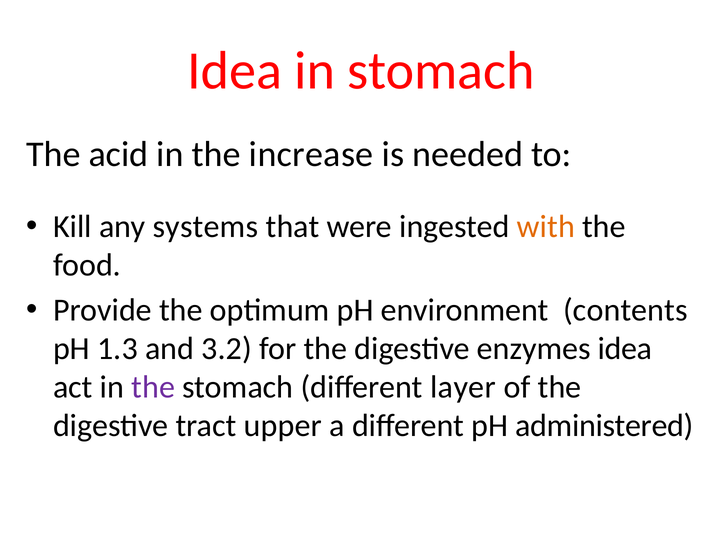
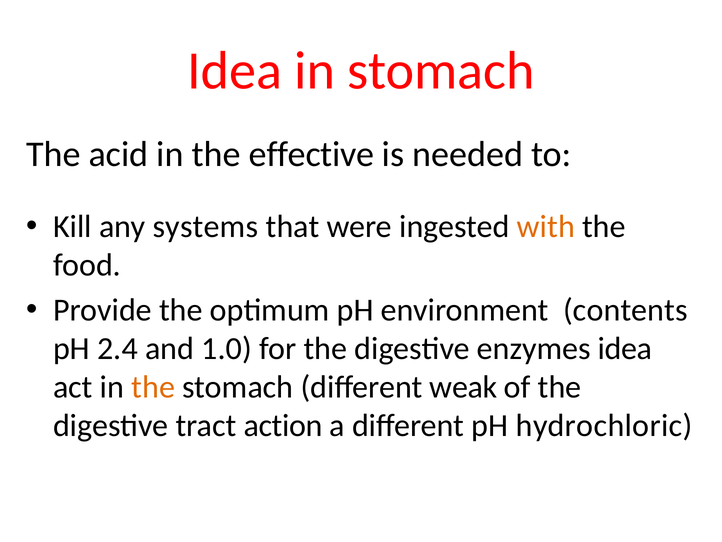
increase: increase -> effective
1.3: 1.3 -> 2.4
3.2: 3.2 -> 1.0
the at (153, 387) colour: purple -> orange
layer: layer -> weak
upper: upper -> action
administered: administered -> hydrochloric
